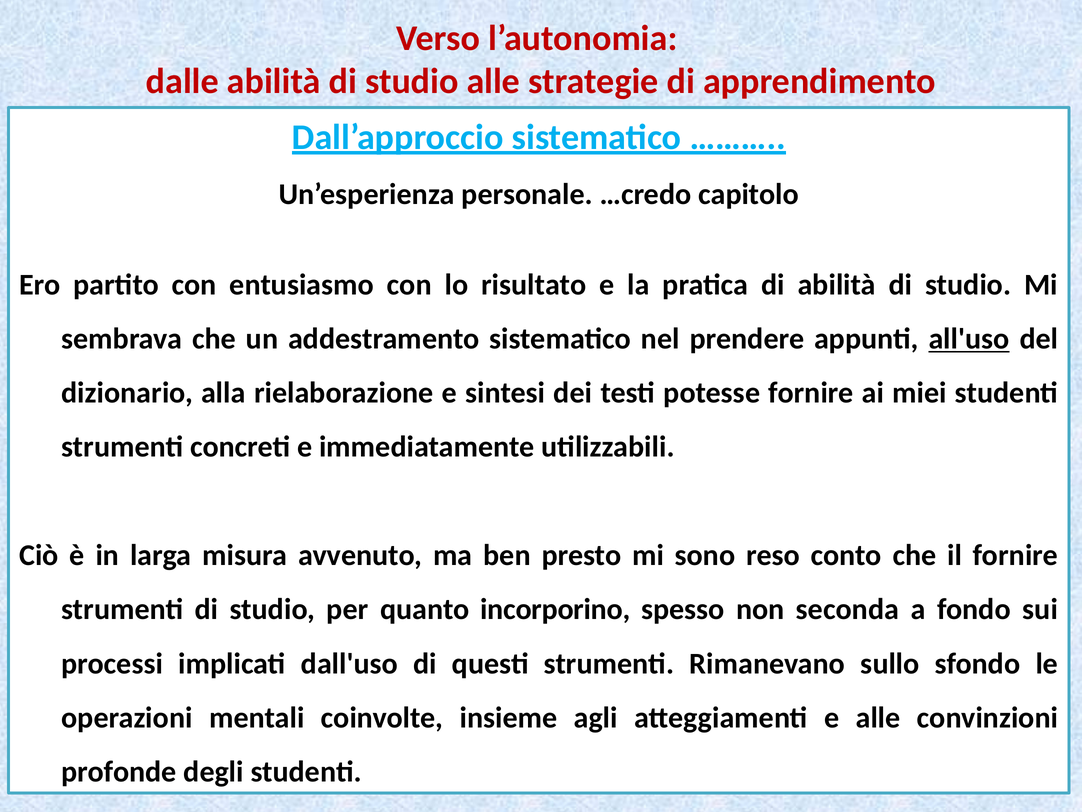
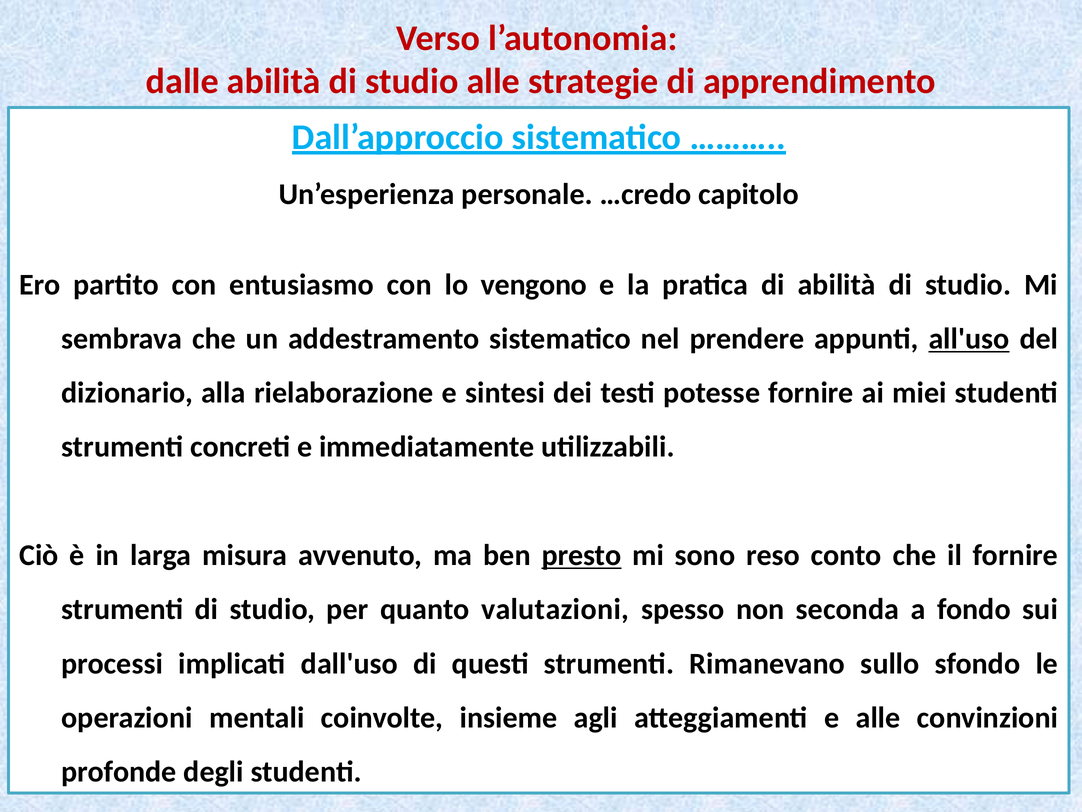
risultato: risultato -> vengono
presto underline: none -> present
incorporino: incorporino -> valutazioni
